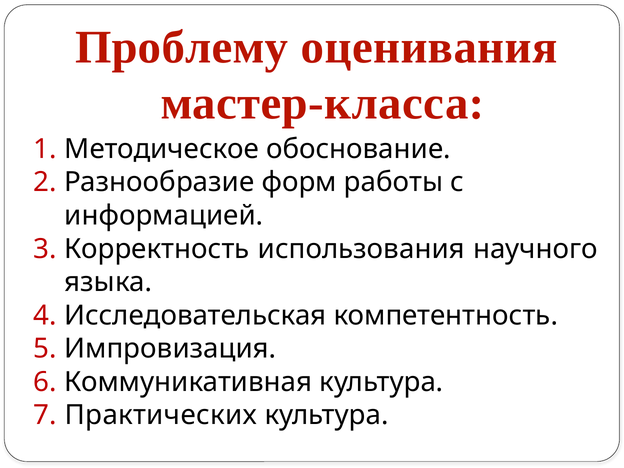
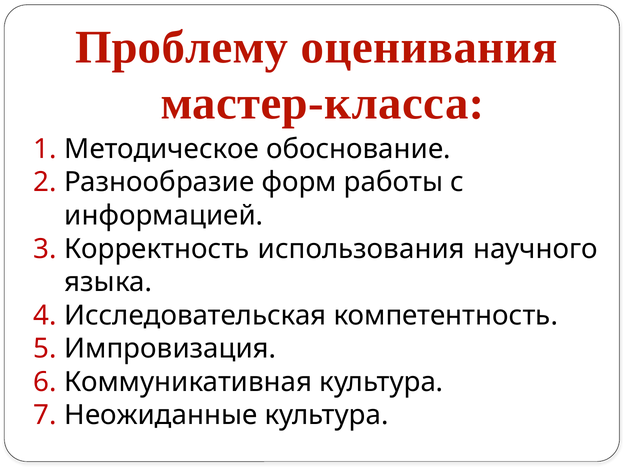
Практических: Практических -> Неожиданные
